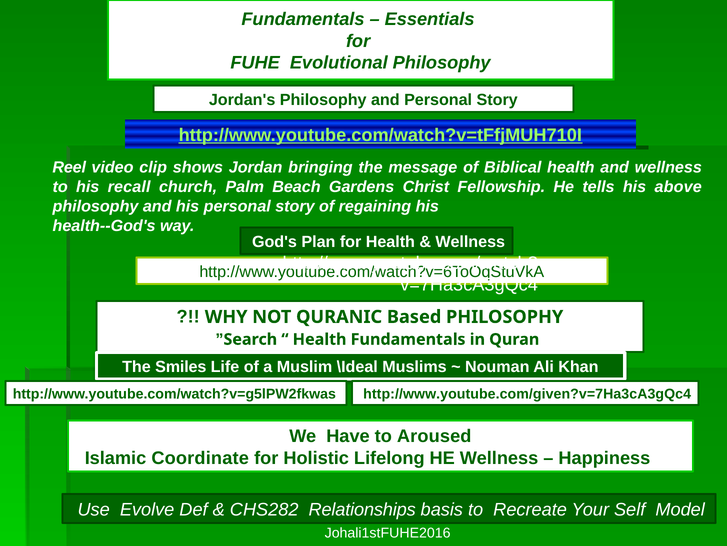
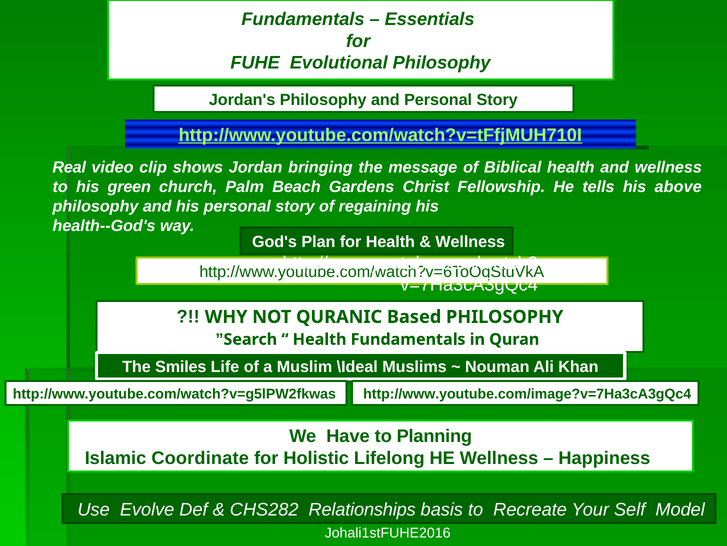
Reel: Reel -> Real
recall: recall -> green
http://www.youtube.com/given?v=7Ha3cA3gQc4: http://www.youtube.com/given?v=7Ha3cA3gQc4 -> http://www.youtube.com/image?v=7Ha3cA3gQc4
Aroused: Aroused -> Planning
